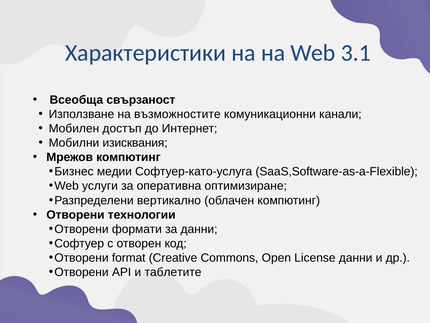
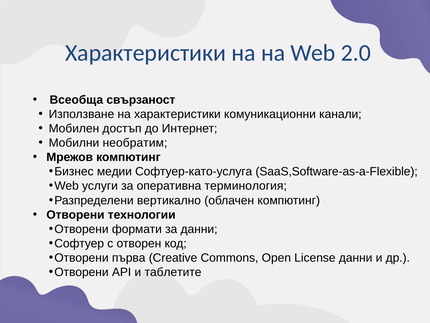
3.1: 3.1 -> 2.0
на възможностите: възможностите -> характеристики
изисквания: изисквания -> необратим
оптимизиране: оптимизиране -> терминология
format: format -> първа
